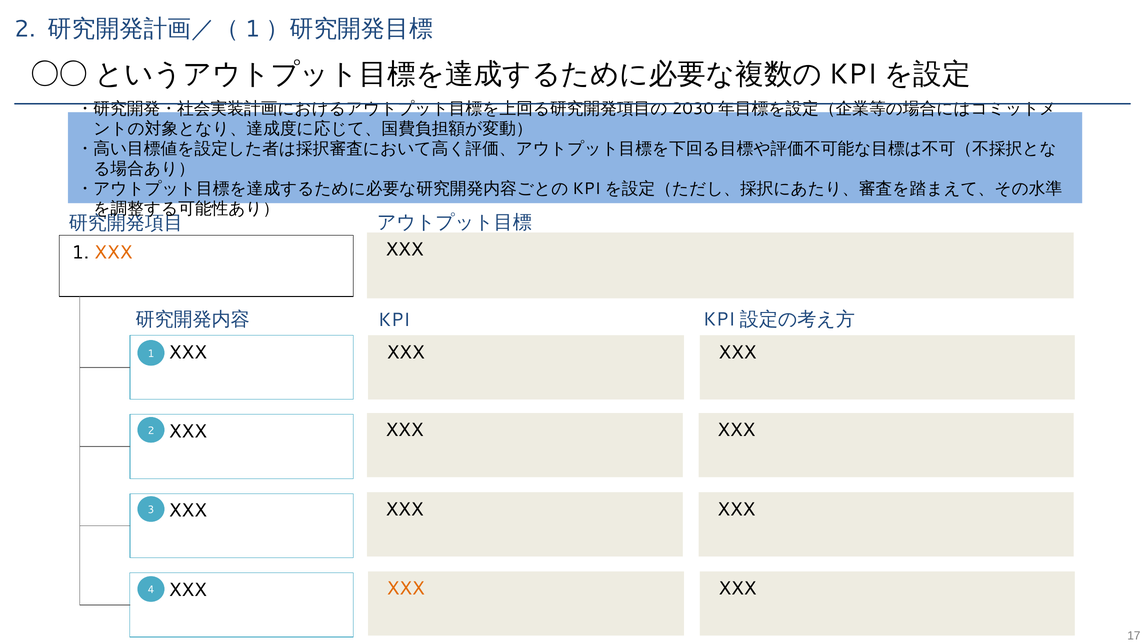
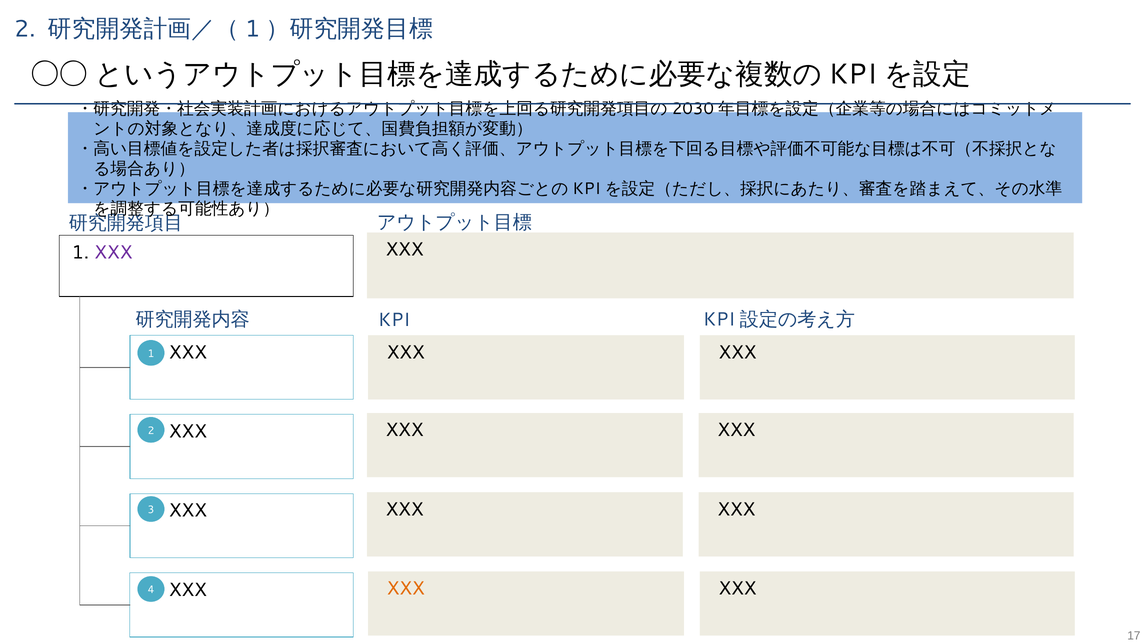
XXX at (113, 252) colour: orange -> purple
